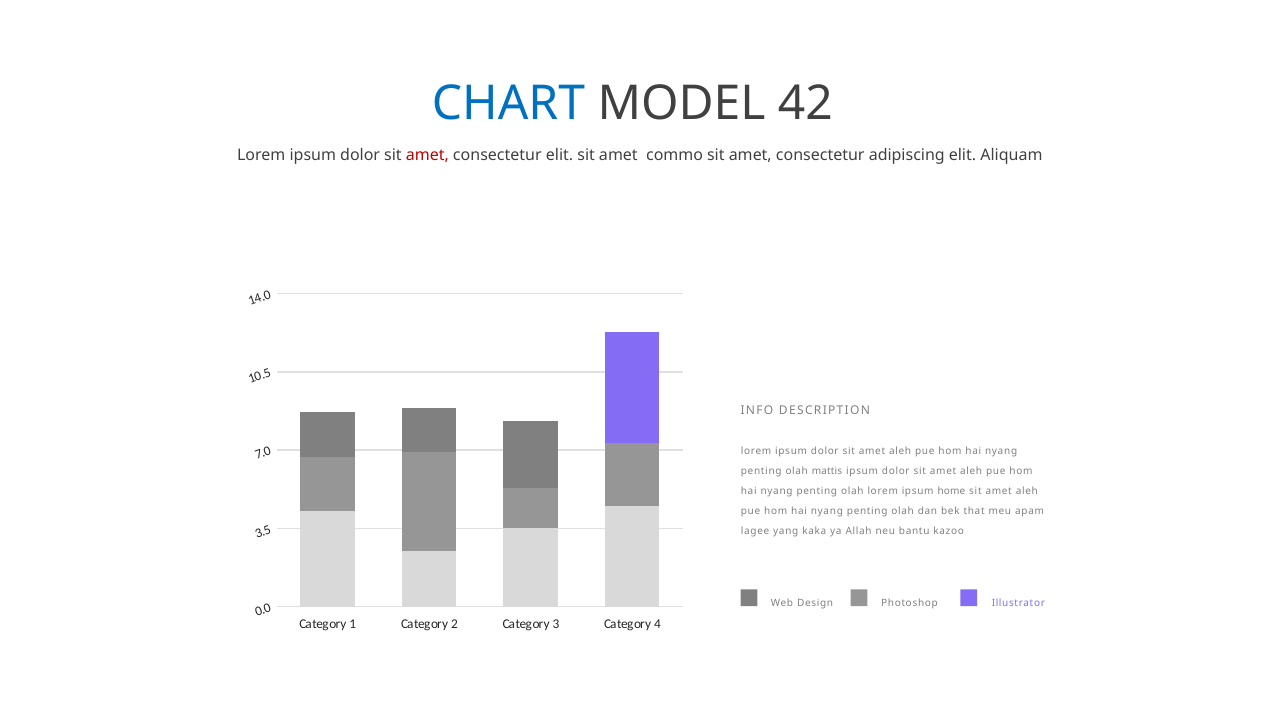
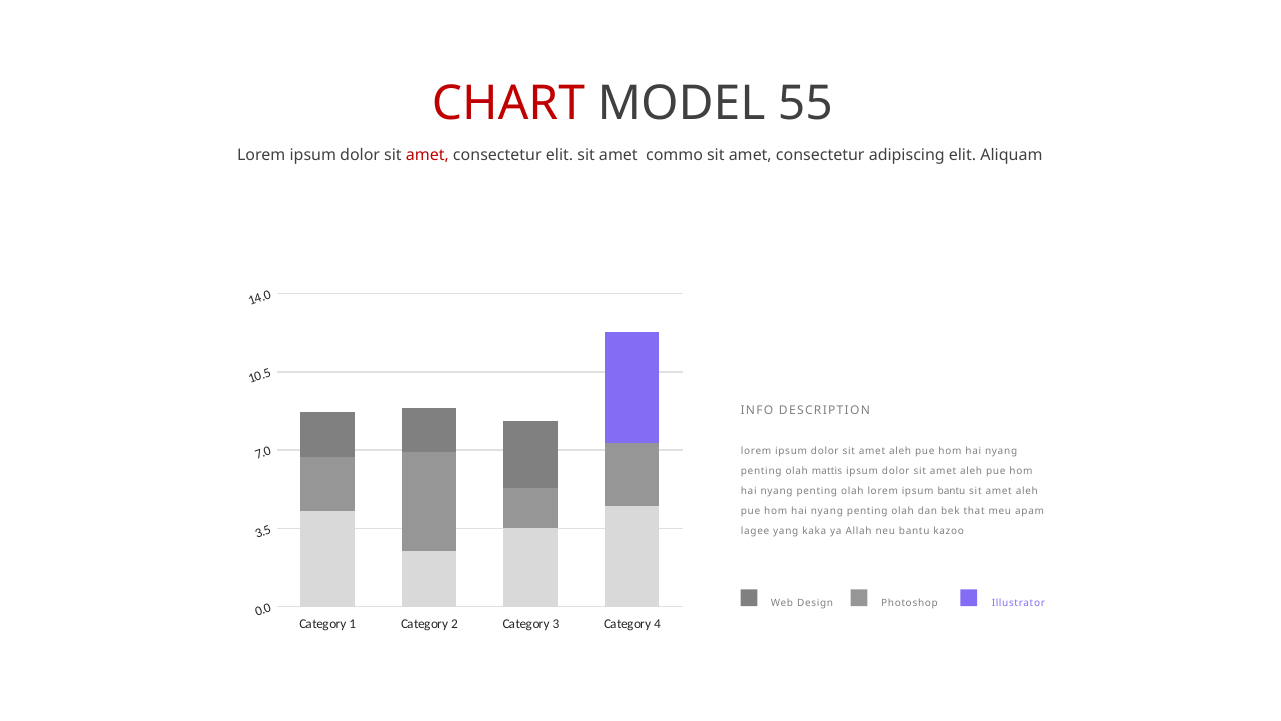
CHART colour: blue -> red
42: 42 -> 55
ipsum home: home -> bantu
